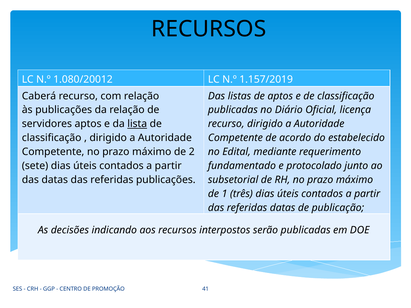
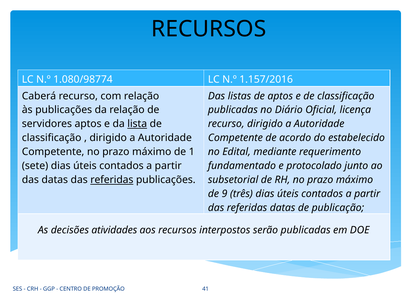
1.080/20012: 1.080/20012 -> 1.080/98774
1.157/2019: 1.157/2019 -> 1.157/2016
2: 2 -> 1
referidas at (112, 180) underline: none -> present
1: 1 -> 9
indicando: indicando -> atividades
